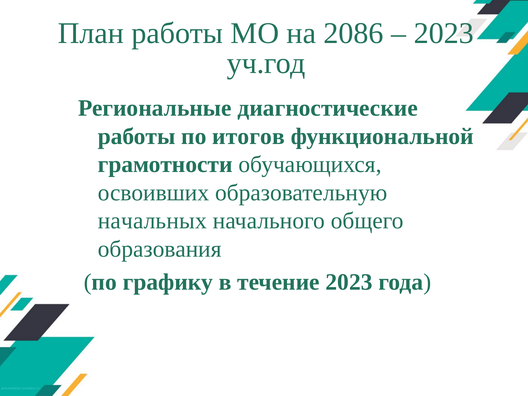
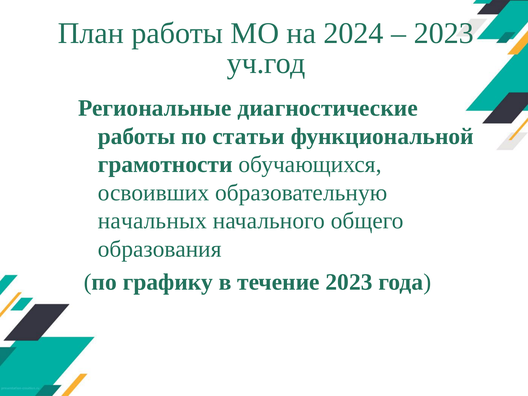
2086: 2086 -> 2024
итогов: итогов -> статьи
